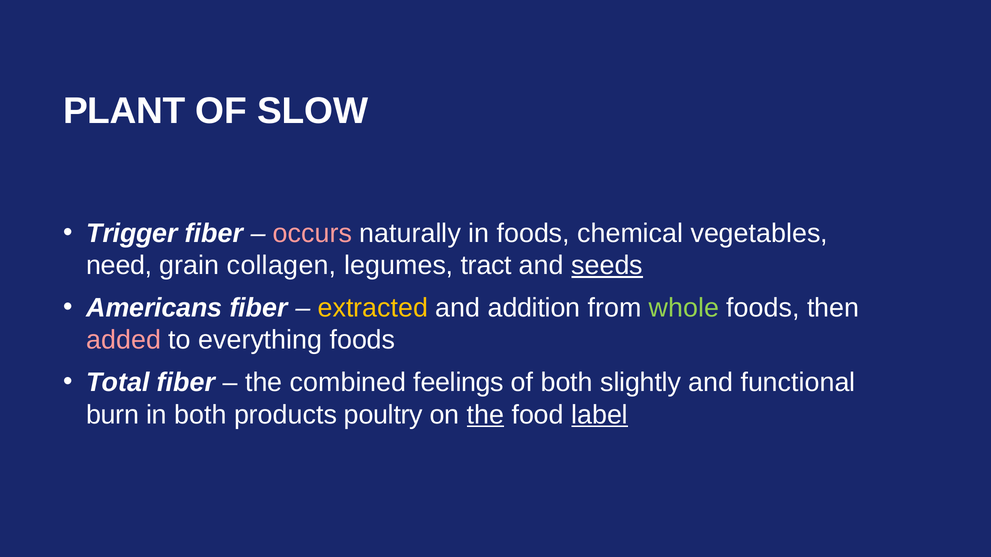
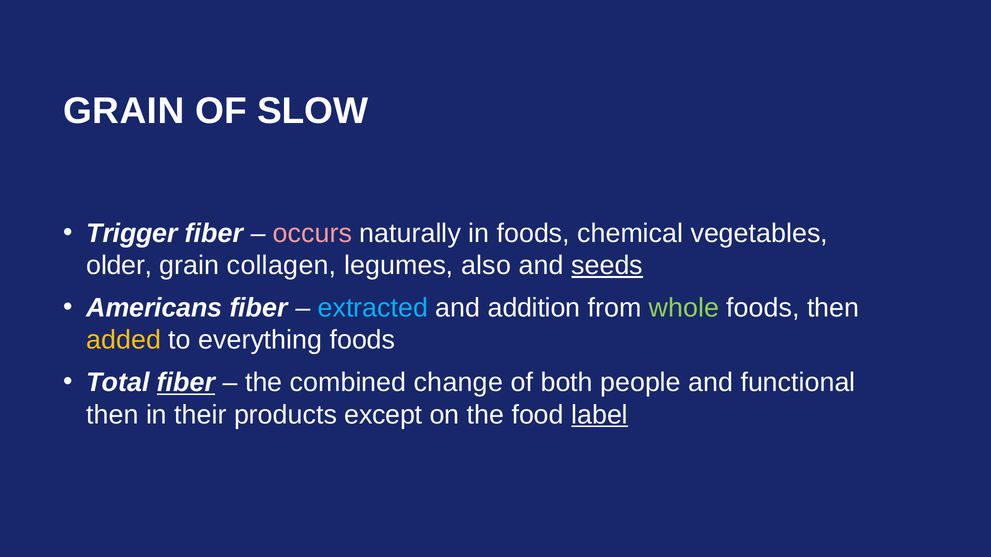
PLANT at (124, 111): PLANT -> GRAIN
need: need -> older
tract: tract -> also
extracted colour: yellow -> light blue
added colour: pink -> yellow
fiber at (186, 383) underline: none -> present
feelings: feelings -> change
slightly: slightly -> people
burn at (113, 415): burn -> then
in both: both -> their
poultry: poultry -> except
the at (486, 415) underline: present -> none
